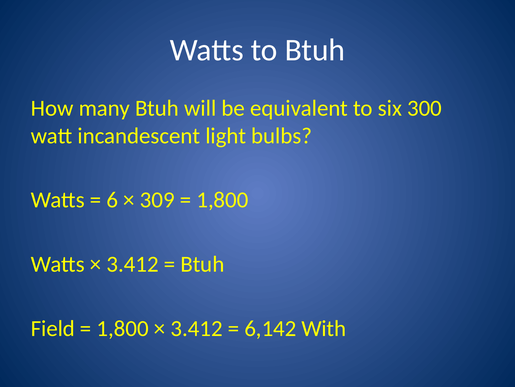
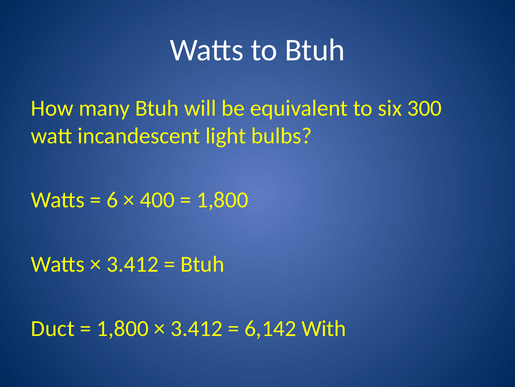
309: 309 -> 400
Field: Field -> Duct
